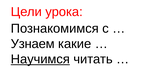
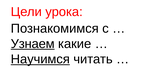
Узнаем underline: none -> present
